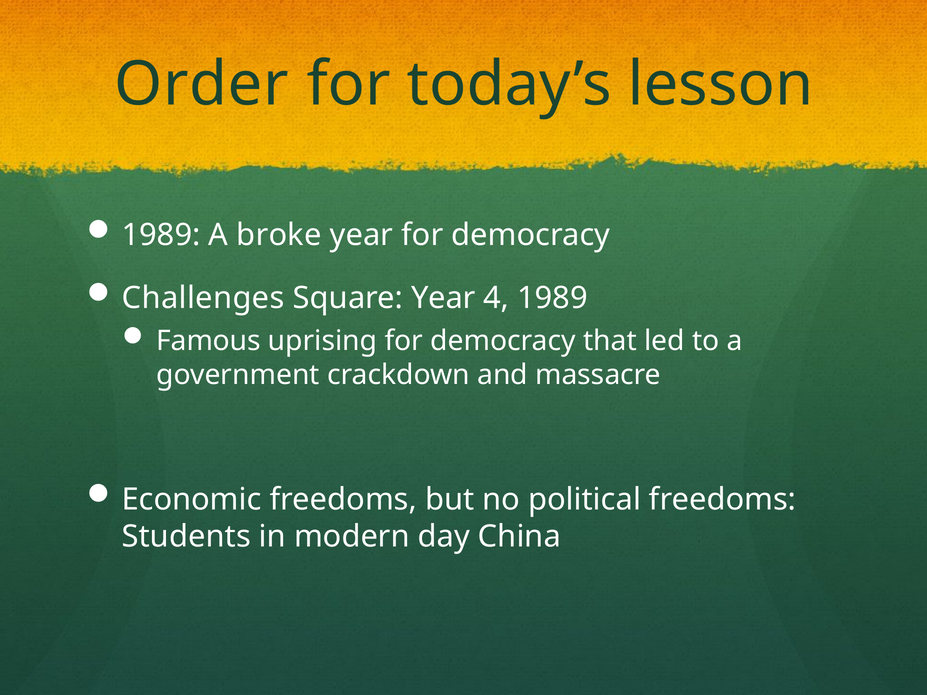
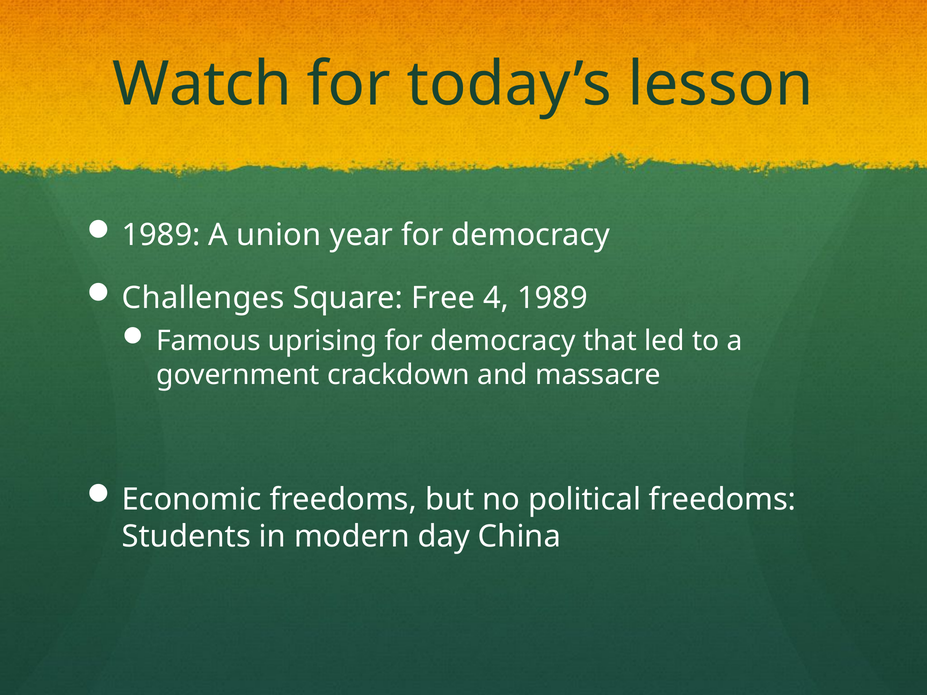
Order: Order -> Watch
broke: broke -> union
Square Year: Year -> Free
